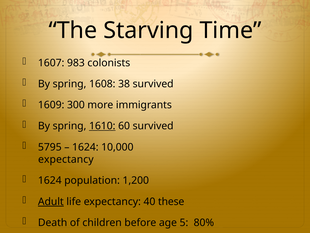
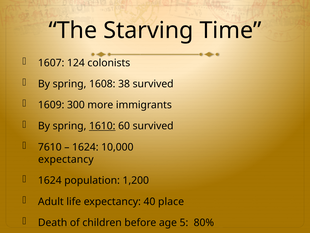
983: 983 -> 124
5795: 5795 -> 7610
Adult underline: present -> none
these: these -> place
